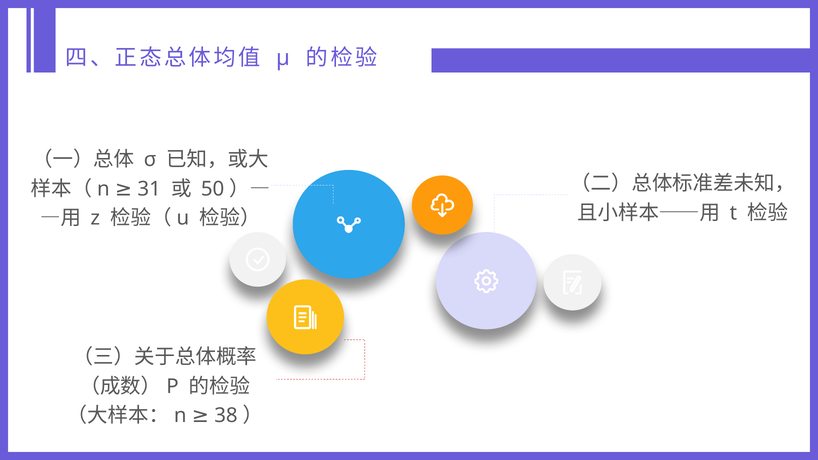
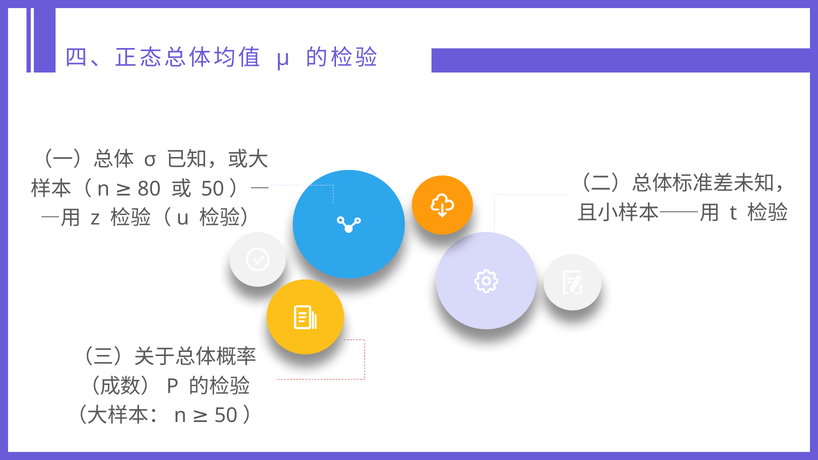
31: 31 -> 80
38 at (226, 416): 38 -> 50
